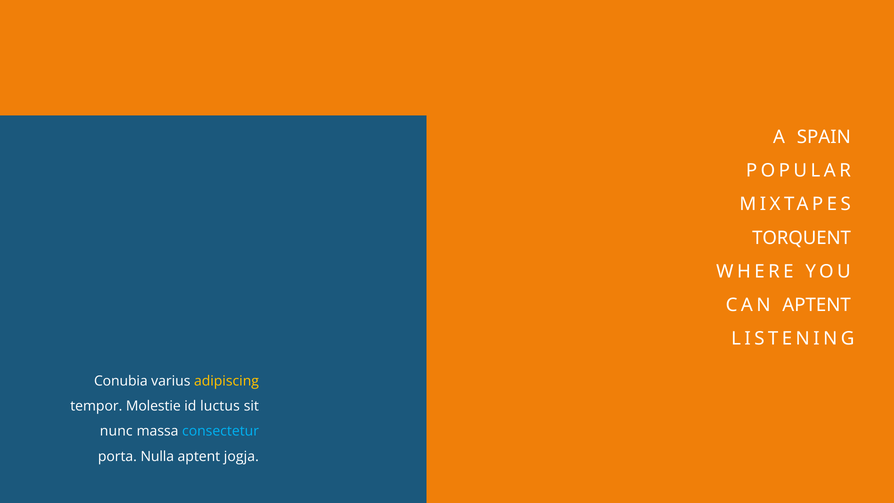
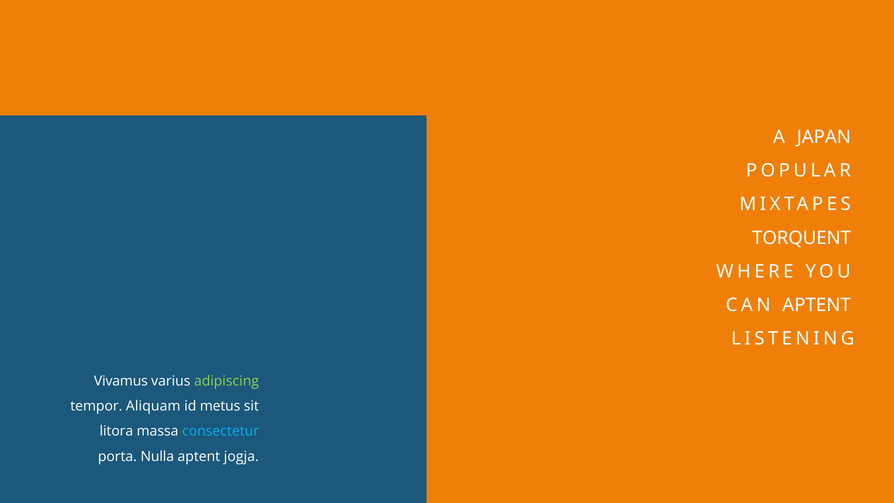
SPAIN: SPAIN -> JAPAN
Conubia: Conubia -> Vivamus
adipiscing colour: yellow -> light green
Molestie: Molestie -> Aliquam
luctus: luctus -> metus
nunc: nunc -> litora
